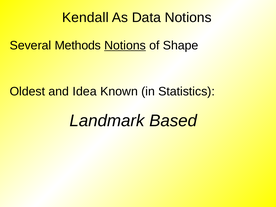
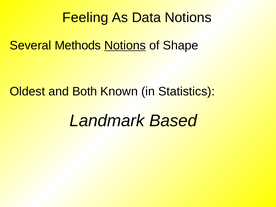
Kendall: Kendall -> Feeling
Idea: Idea -> Both
